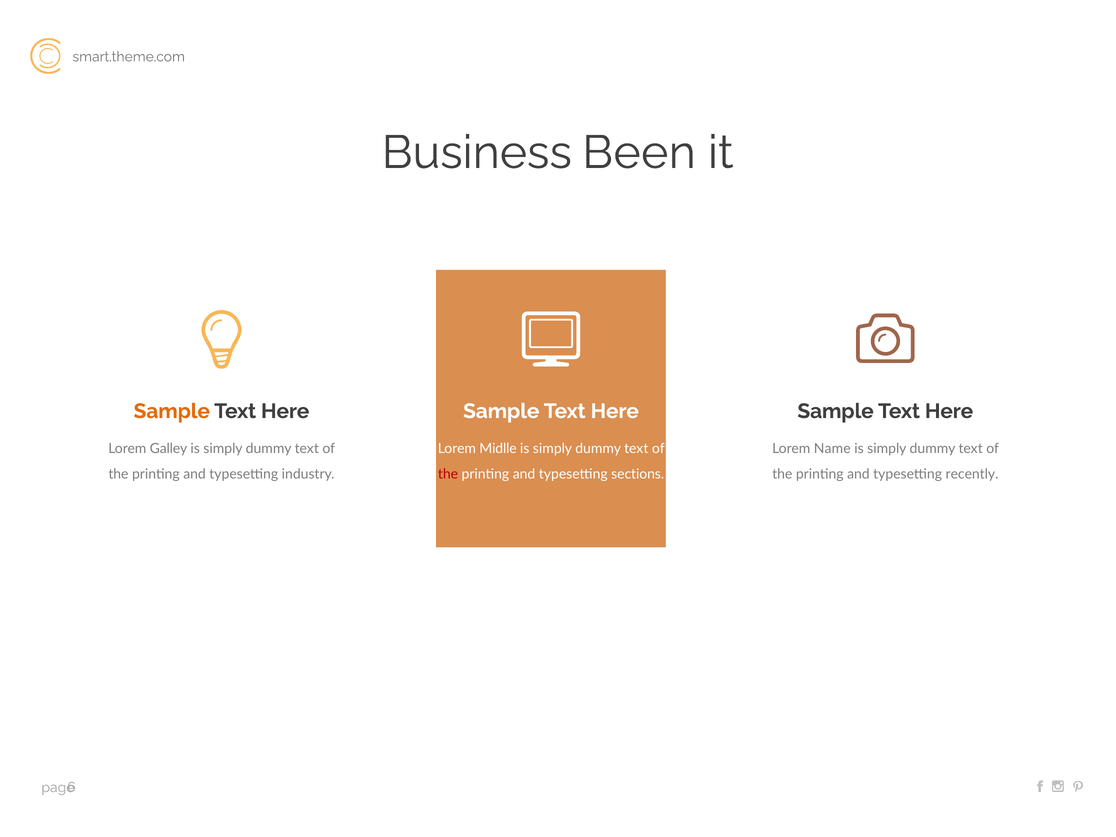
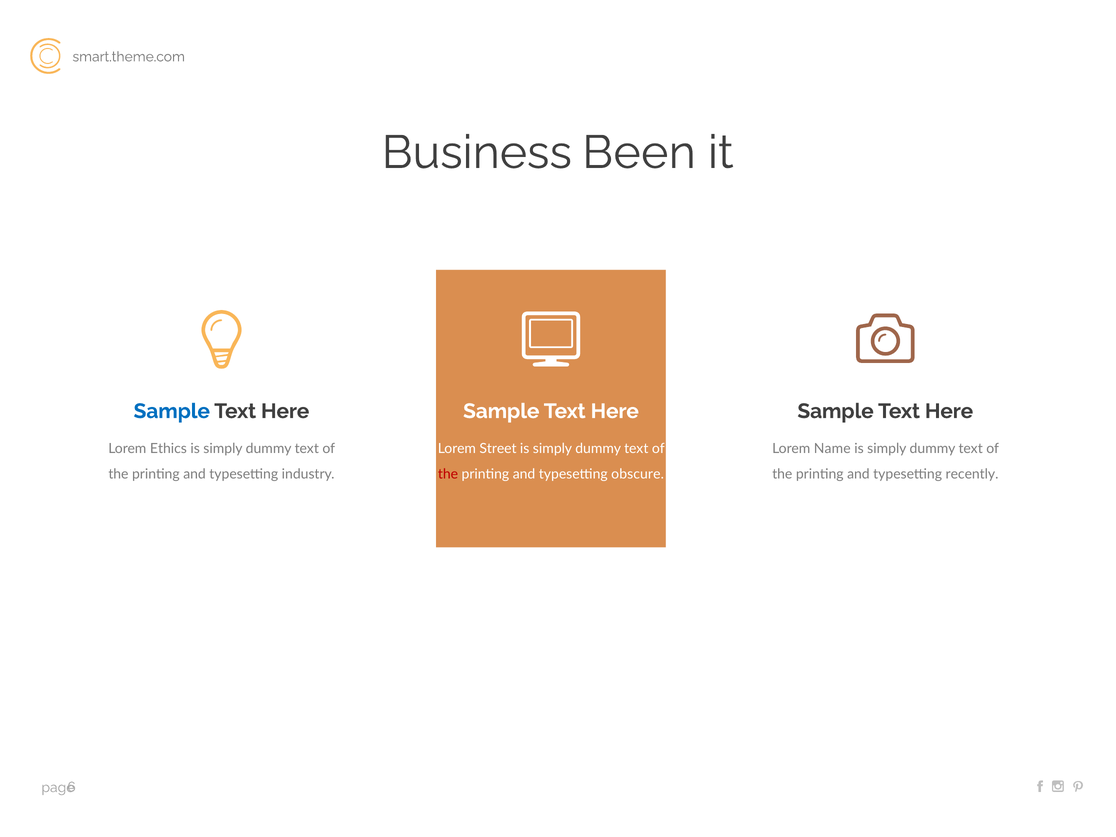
Sample at (172, 411) colour: orange -> blue
Galley: Galley -> Ethics
Midlle: Midlle -> Street
sections: sections -> obscure
